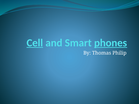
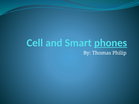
Cell underline: present -> none
